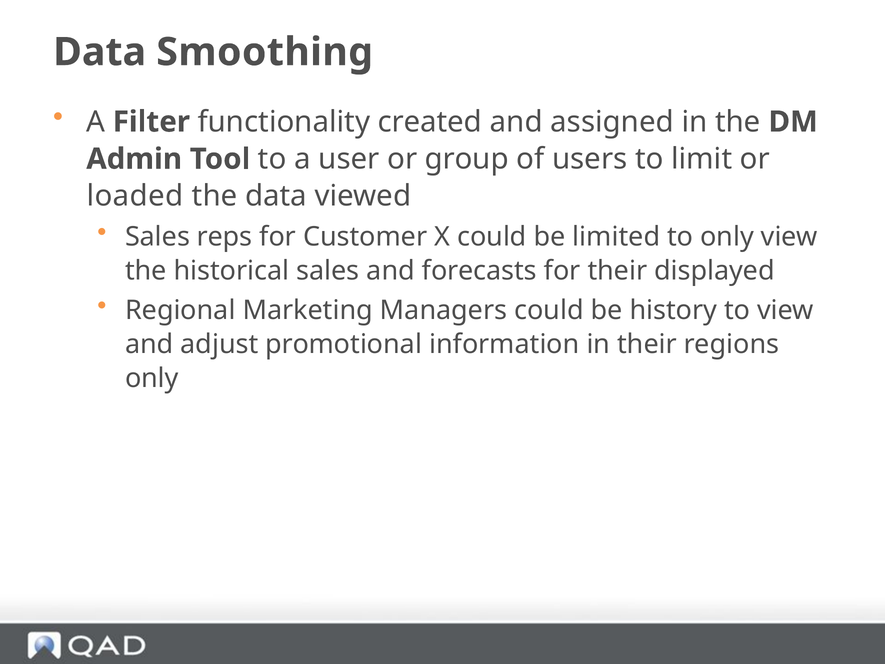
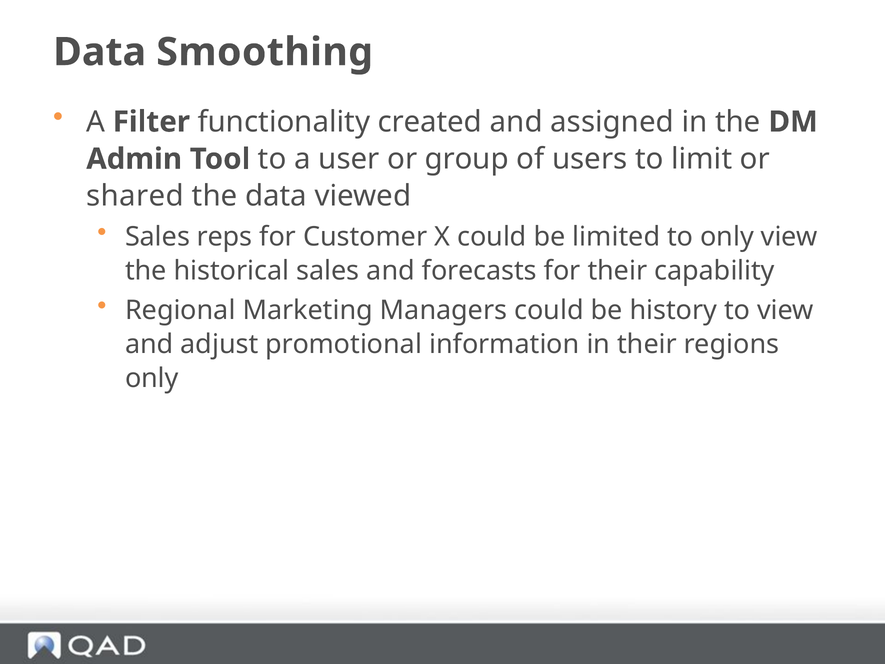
loaded: loaded -> shared
displayed: displayed -> capability
